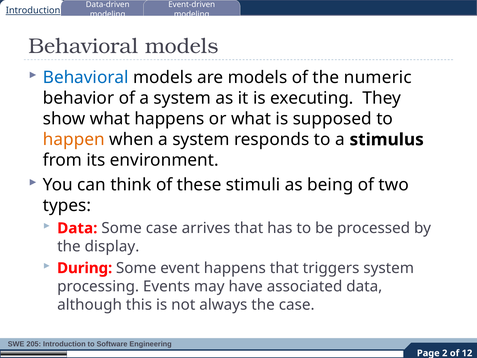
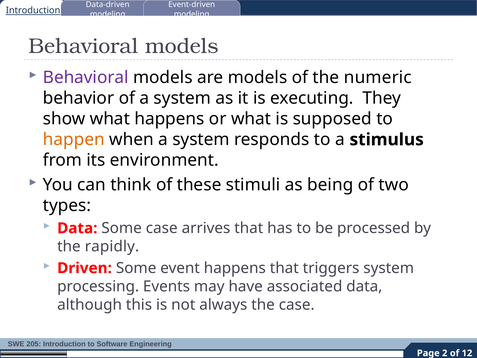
Behavioral at (86, 78) colour: blue -> purple
display: display -> rapidly
During: During -> Driven
